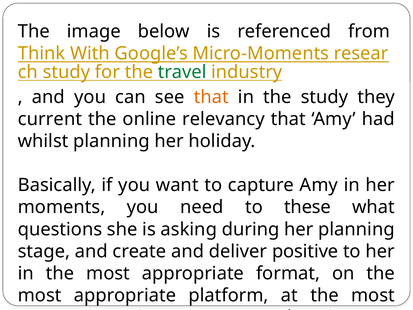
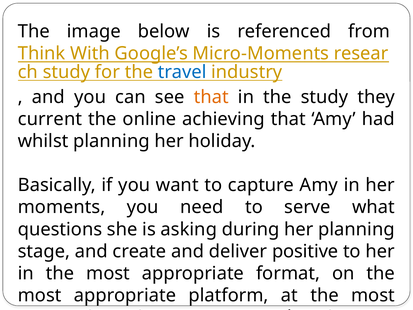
travel colour: green -> blue
relevancy: relevancy -> achieving
these: these -> serve
